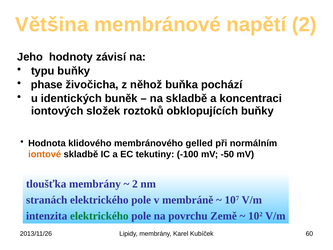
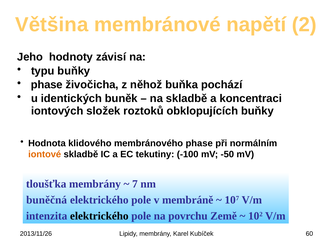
membránového gelled: gelled -> phase
2 at (135, 184): 2 -> 7
stranách: stranách -> buněčná
elektrického at (99, 216) colour: green -> black
